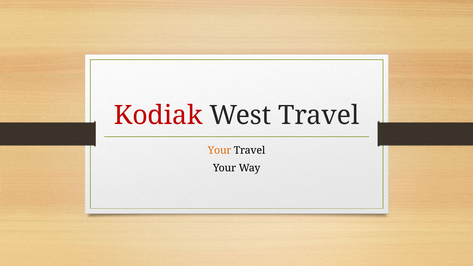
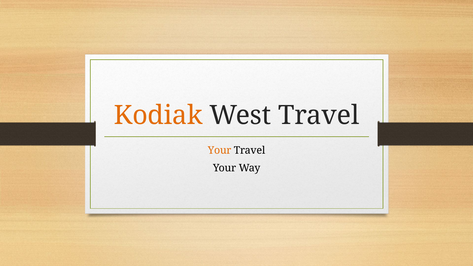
Kodiak colour: red -> orange
